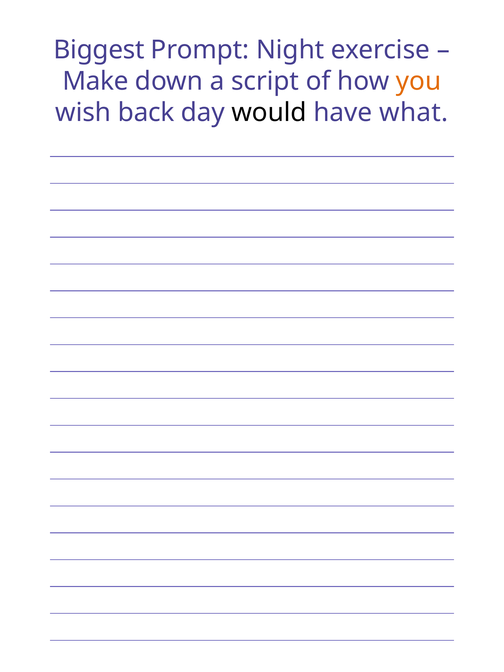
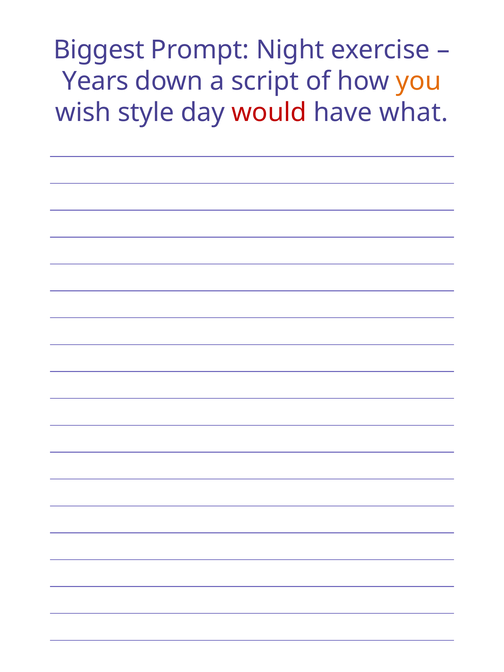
Make: Make -> Years
back: back -> style
would colour: black -> red
